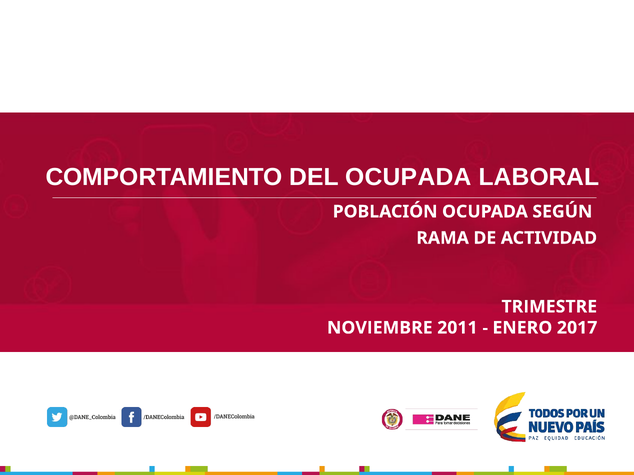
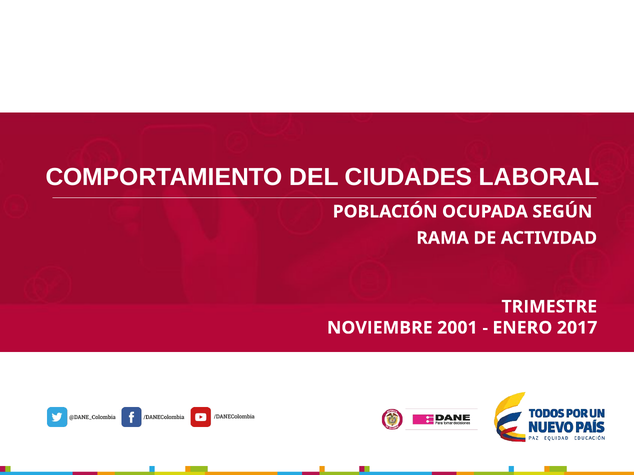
DEL OCUPADA: OCUPADA -> CIUDADES
2011: 2011 -> 2001
